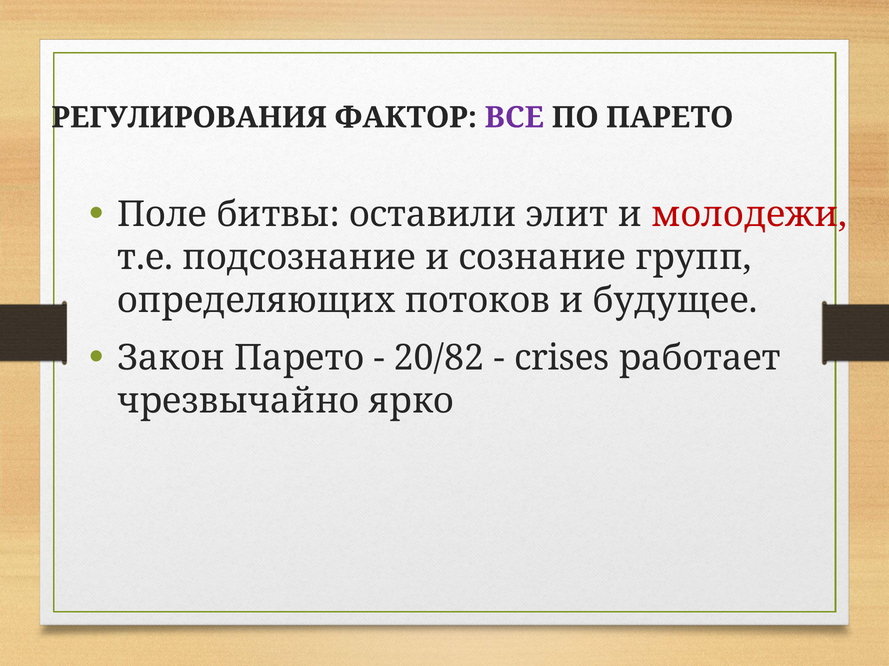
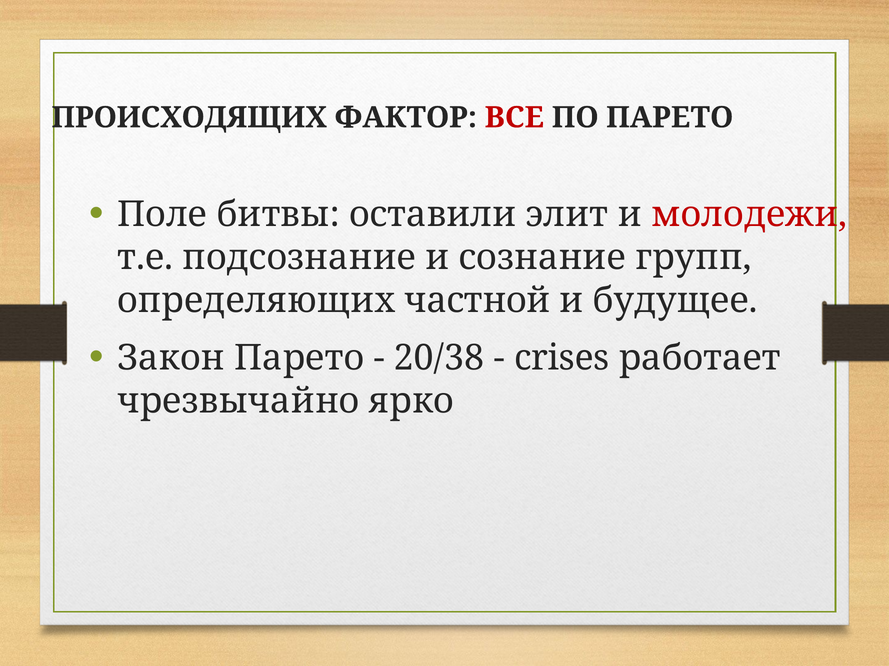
РЕГУЛИРОВАНИЯ: РЕГУЛИРОВАНИЯ -> ПРОИСХОДЯЩИХ
ВСЕ colour: purple -> red
потоков: потоков -> частной
20/82: 20/82 -> 20/38
